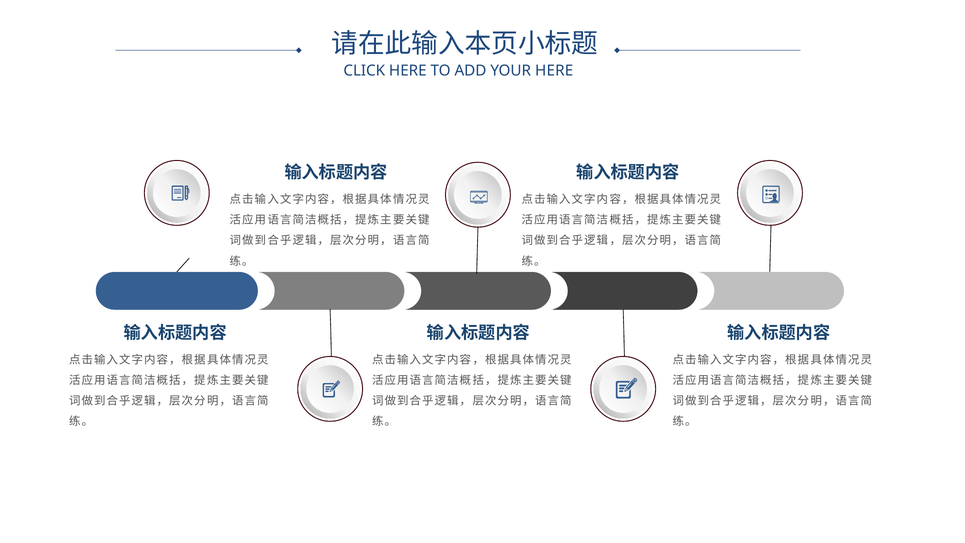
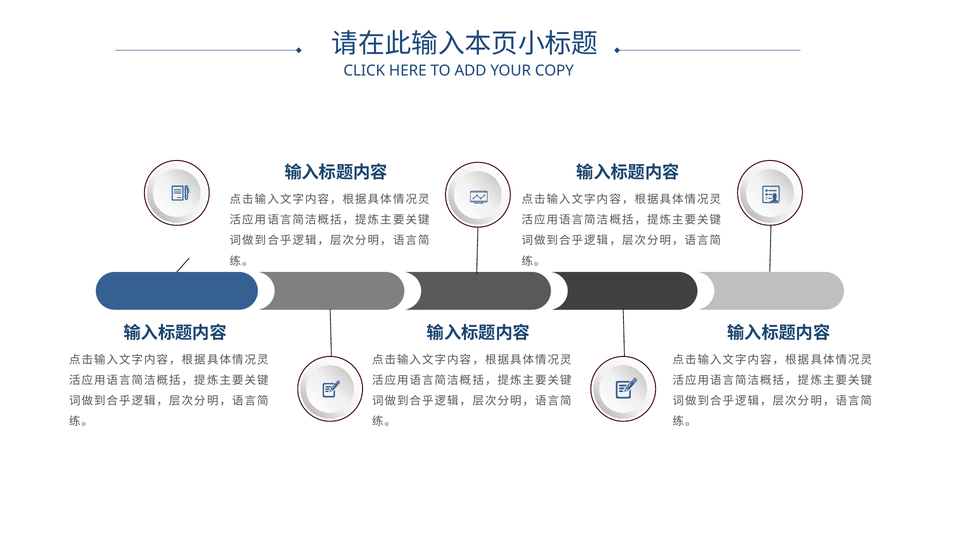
YOUR HERE: HERE -> COPY
